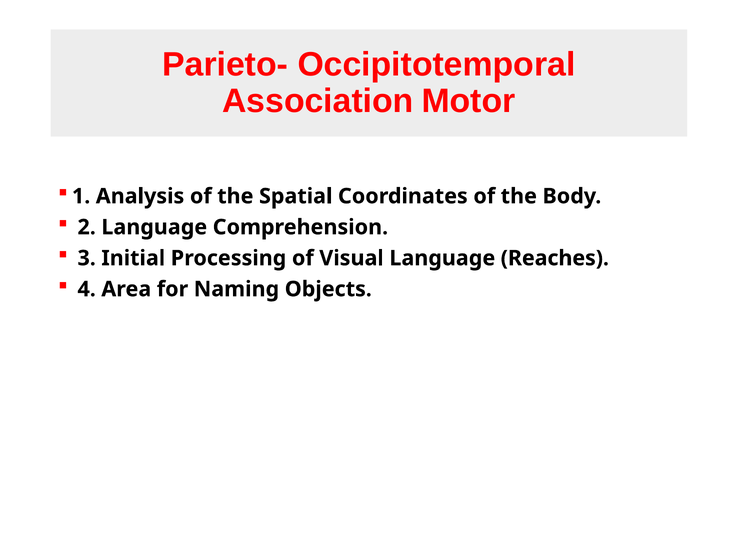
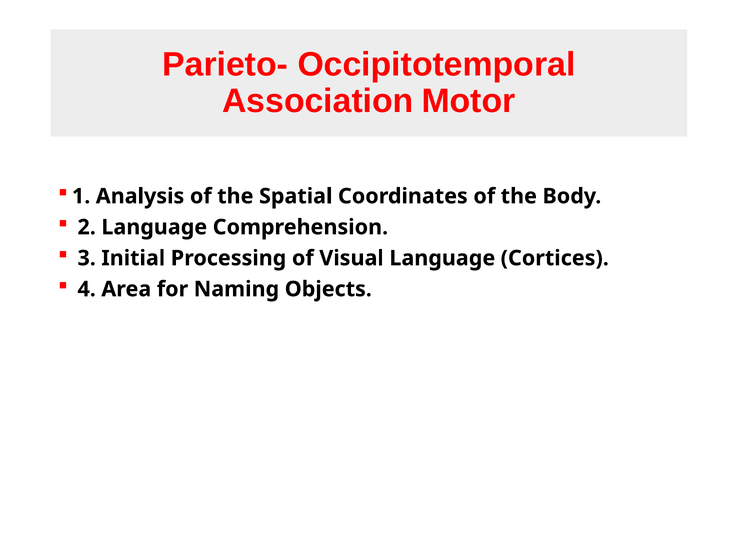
Reaches: Reaches -> Cortices
